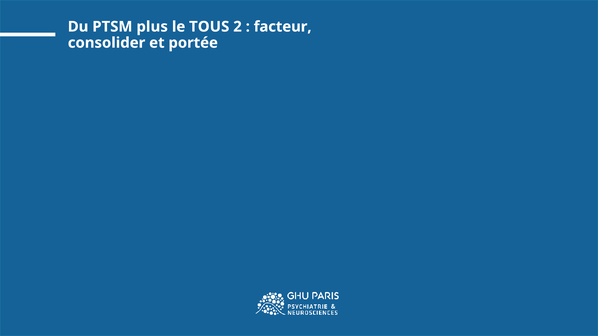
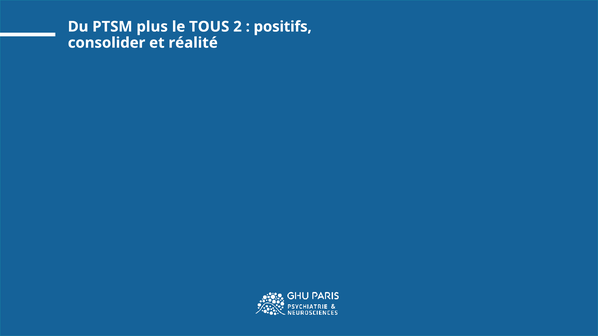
facteur: facteur -> positifs
portée: portée -> réalité
